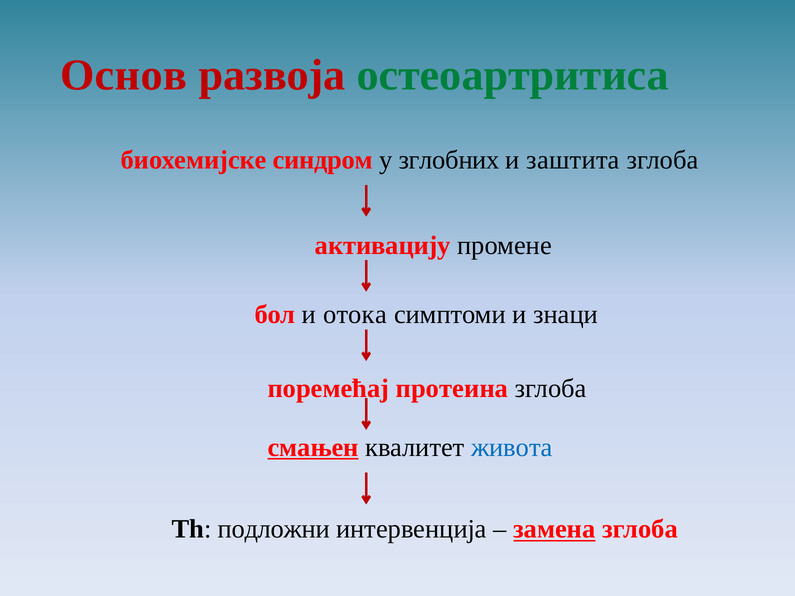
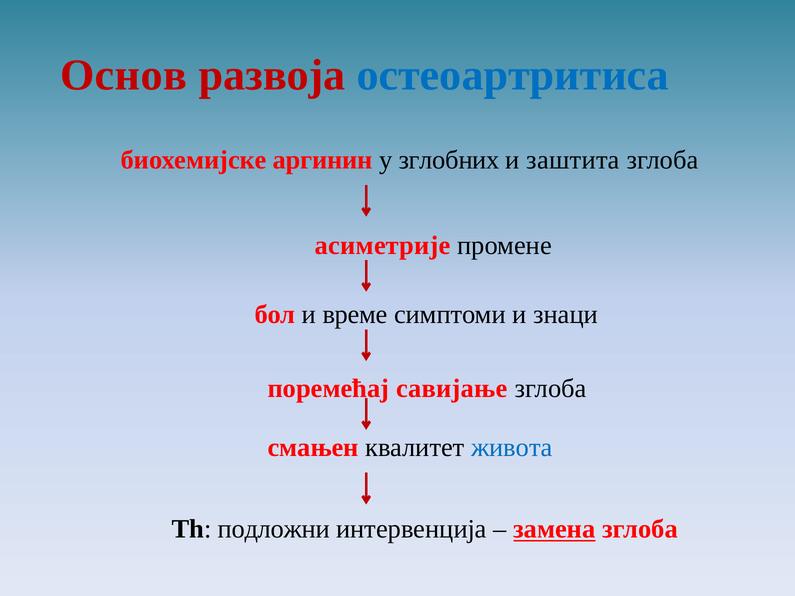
остеоартритиса colour: green -> blue
синдром: синдром -> аргинин
активацију: активацију -> асиметрије
отока: отока -> време
протеина: протеина -> савијање
смањен underline: present -> none
